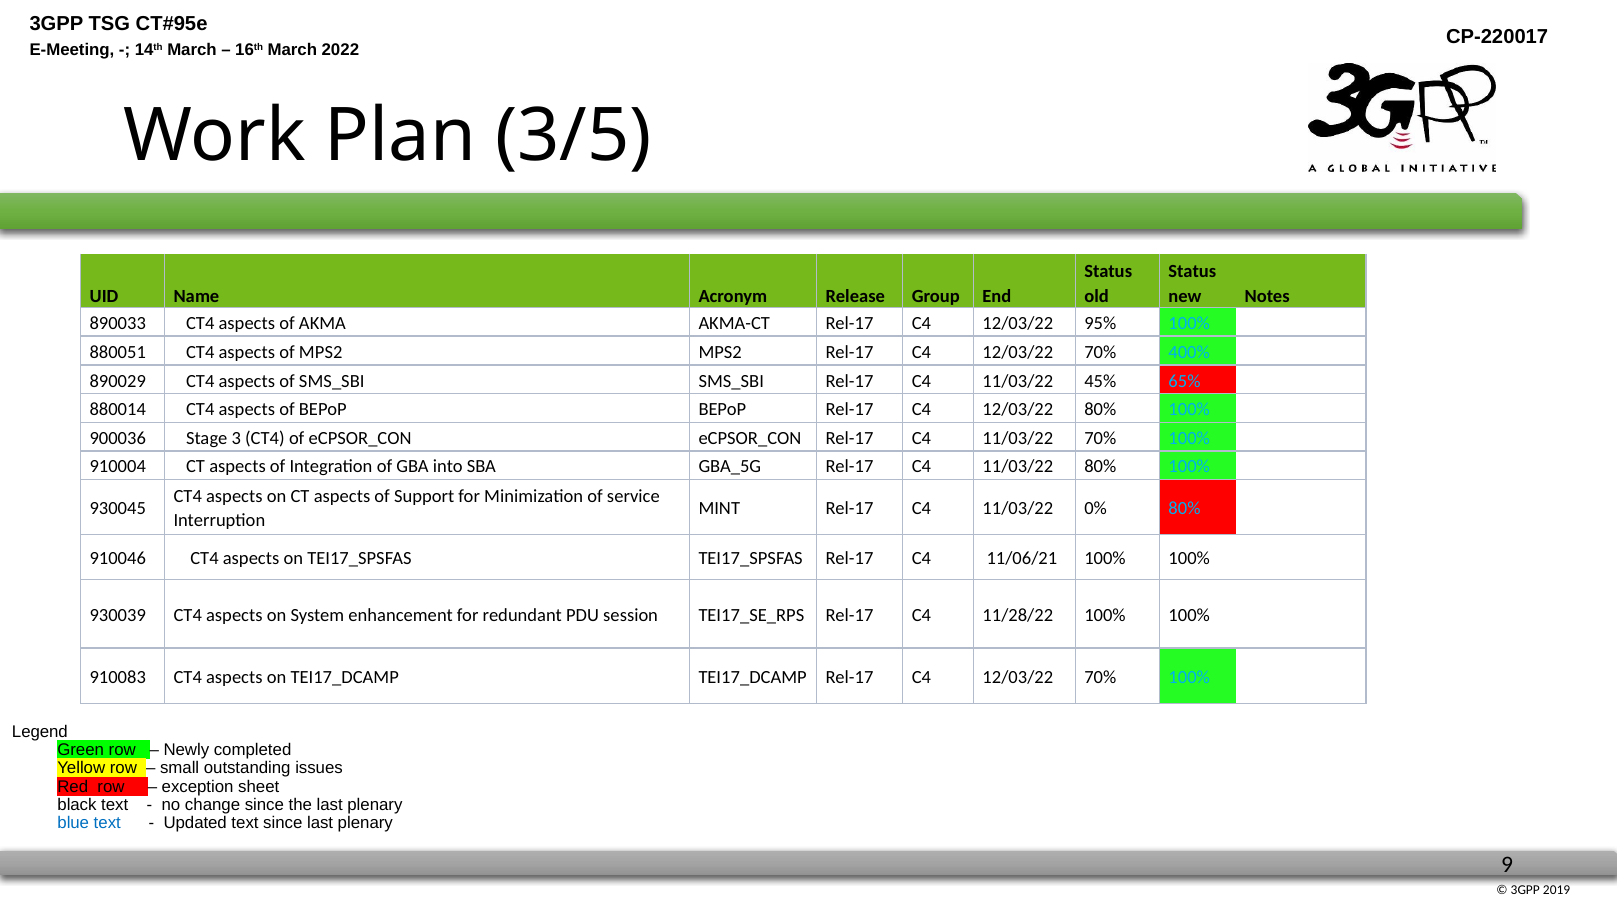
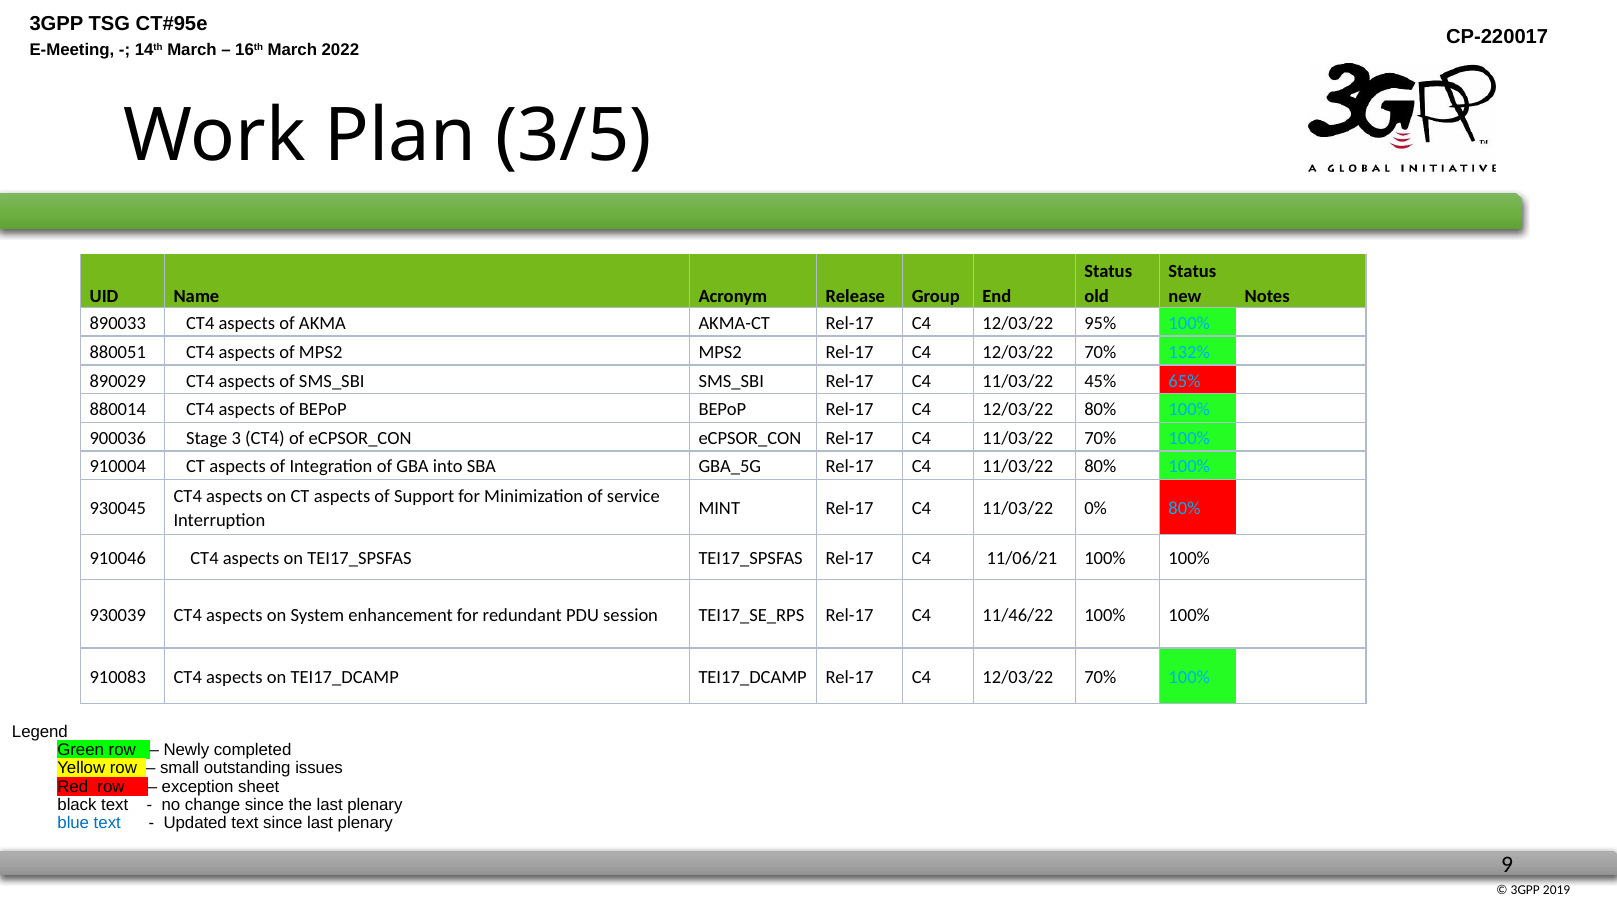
400%: 400% -> 132%
11/28/22: 11/28/22 -> 11/46/22
